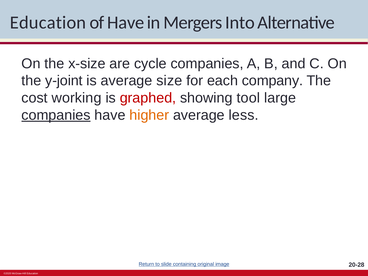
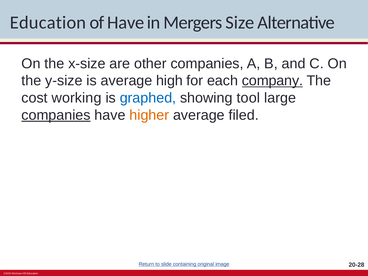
Into: Into -> Size
cycle: cycle -> other
y-joint: y-joint -> y-size
size: size -> high
company underline: none -> present
graphed colour: red -> blue
less: less -> filed
